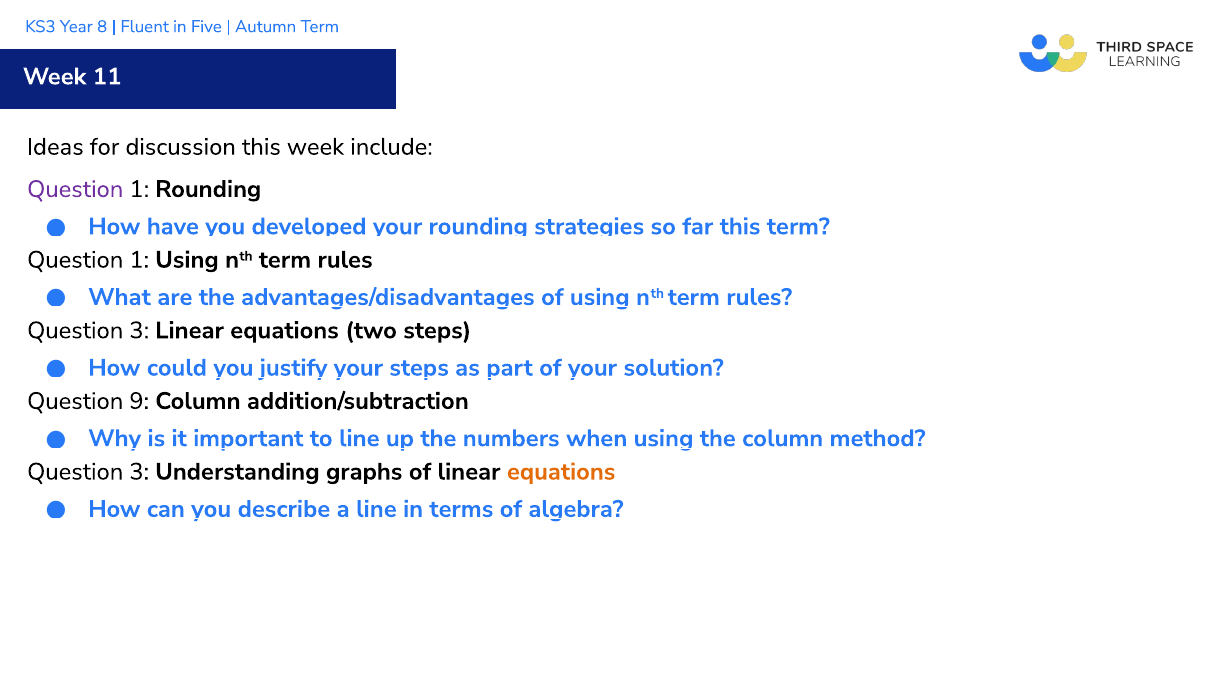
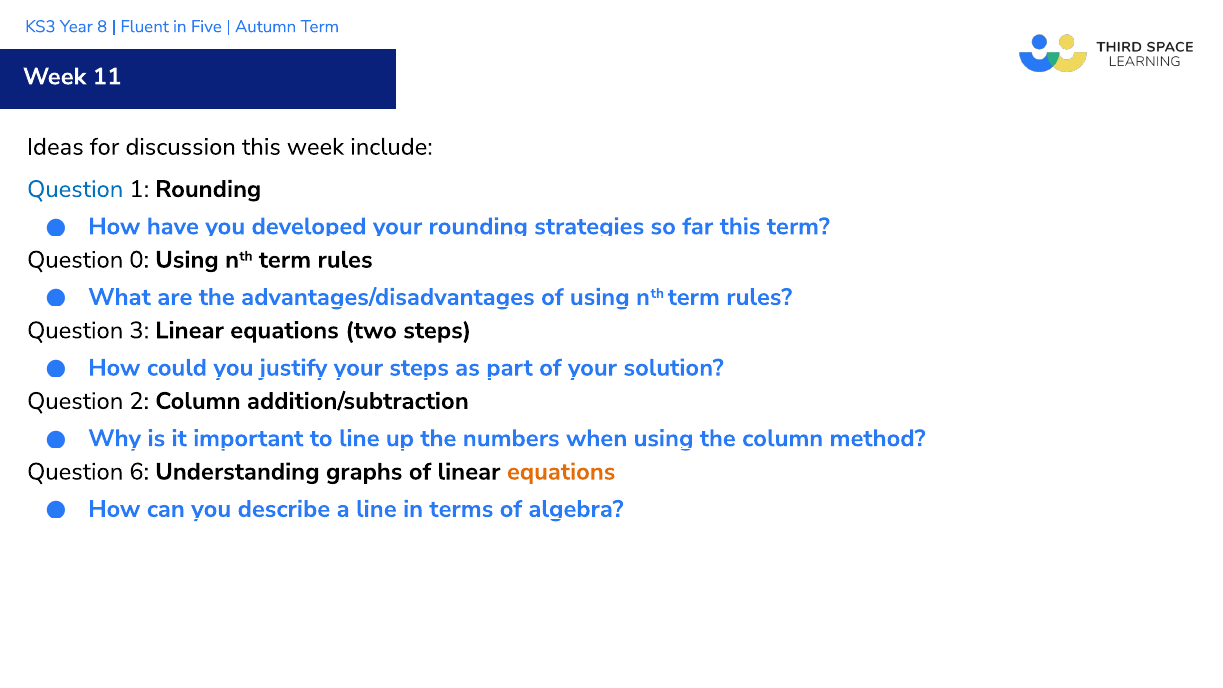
Question at (75, 189) colour: purple -> blue
1 at (139, 260): 1 -> 0
9: 9 -> 2
3 at (139, 472): 3 -> 6
